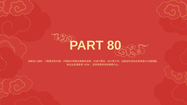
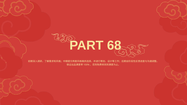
80: 80 -> 68
